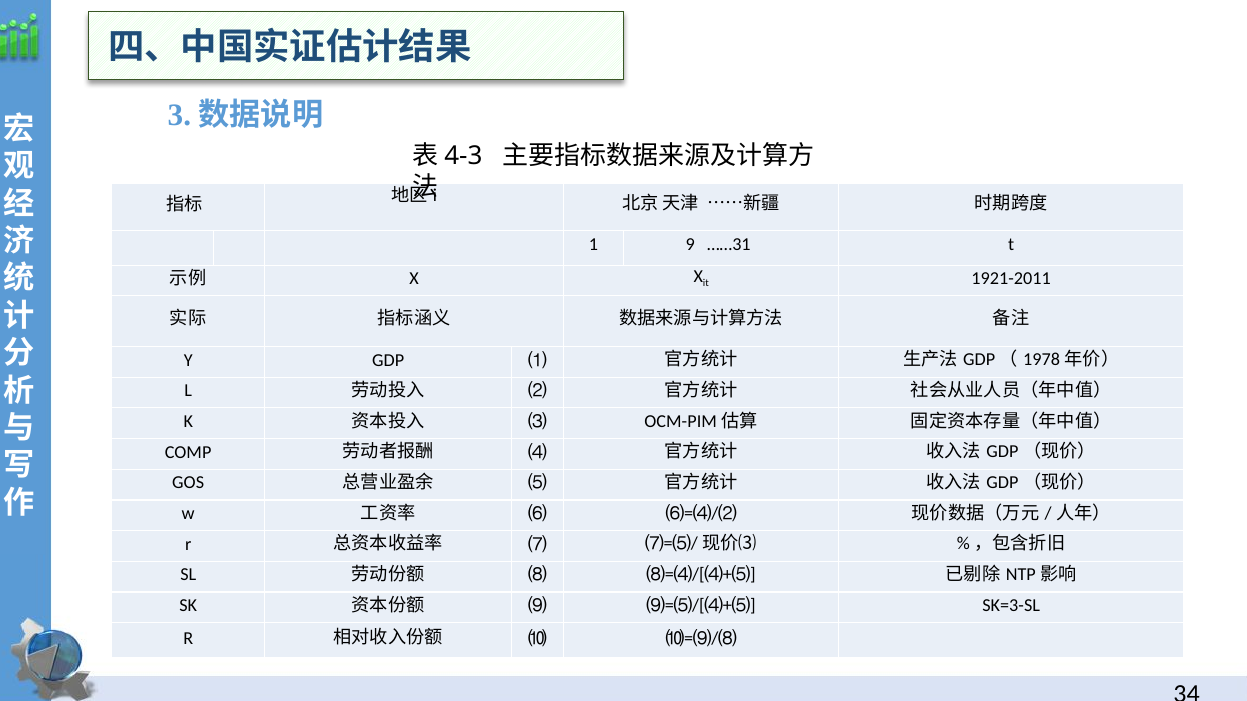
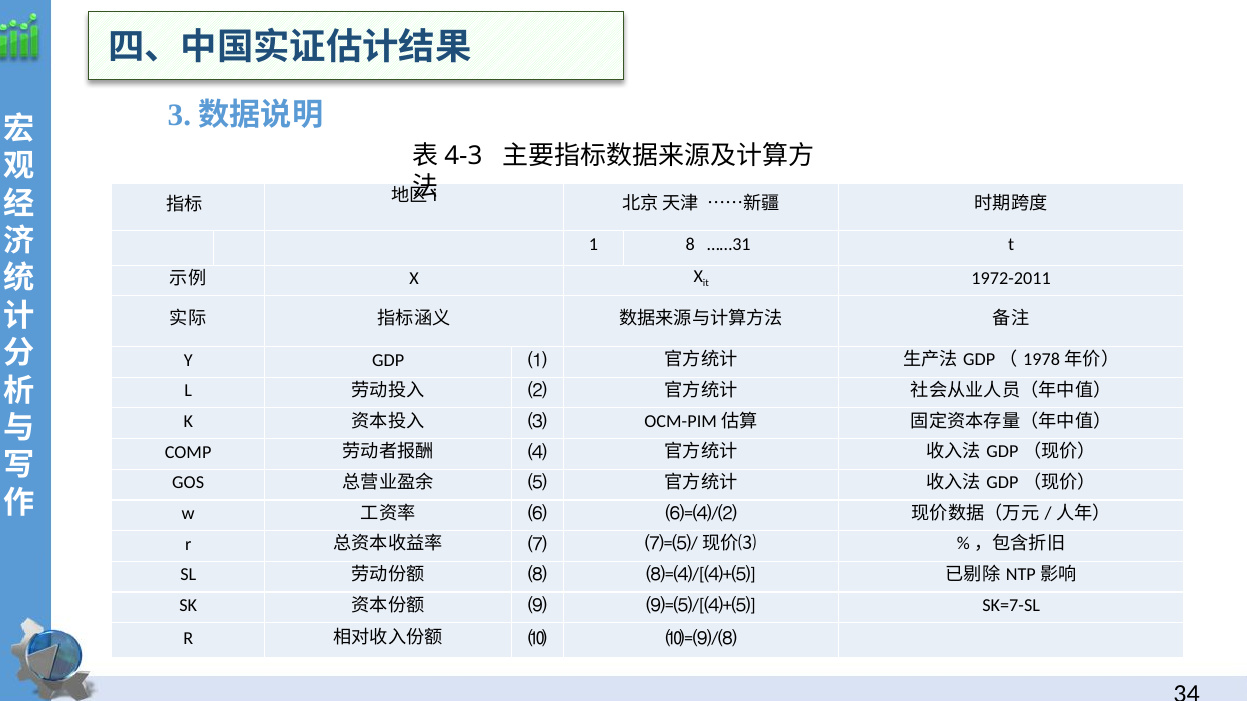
9: 9 -> 8
1921-2011: 1921-2011 -> 1972-2011
SK=3-SL: SK=3-SL -> SK=7-SL
